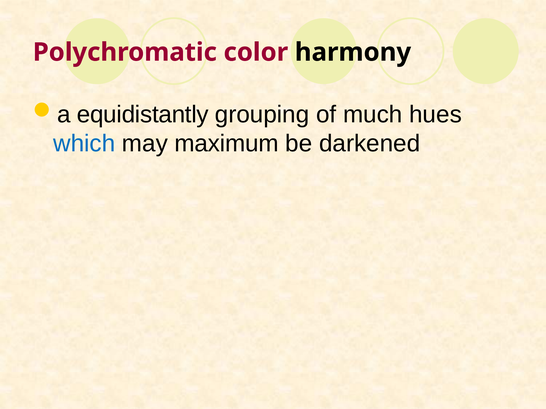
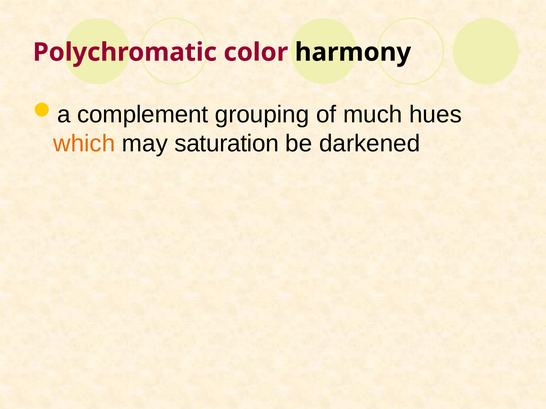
equidistantly: equidistantly -> complement
which colour: blue -> orange
maximum: maximum -> saturation
